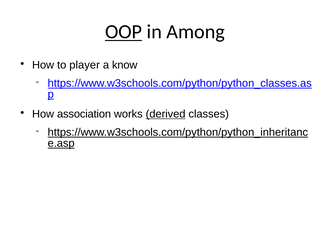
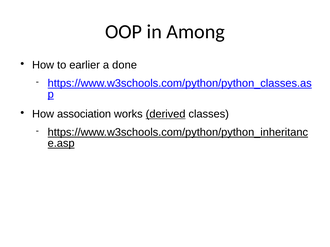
OOP underline: present -> none
player: player -> earlier
know: know -> done
